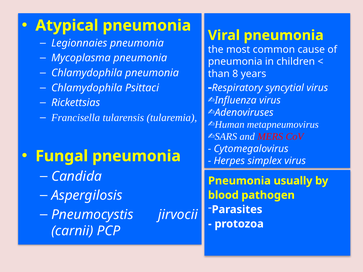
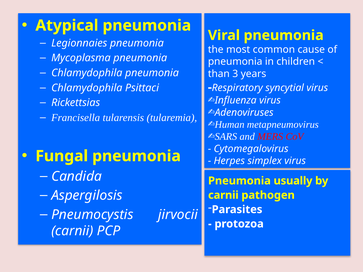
8: 8 -> 3
blood at (223, 195): blood -> carnii
